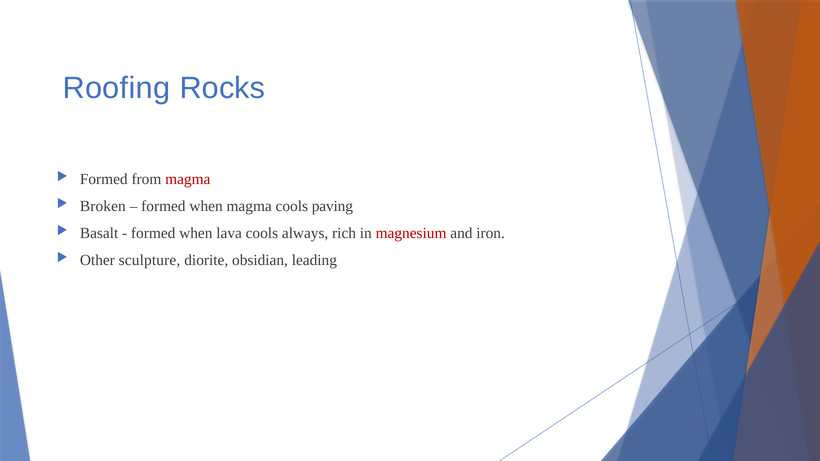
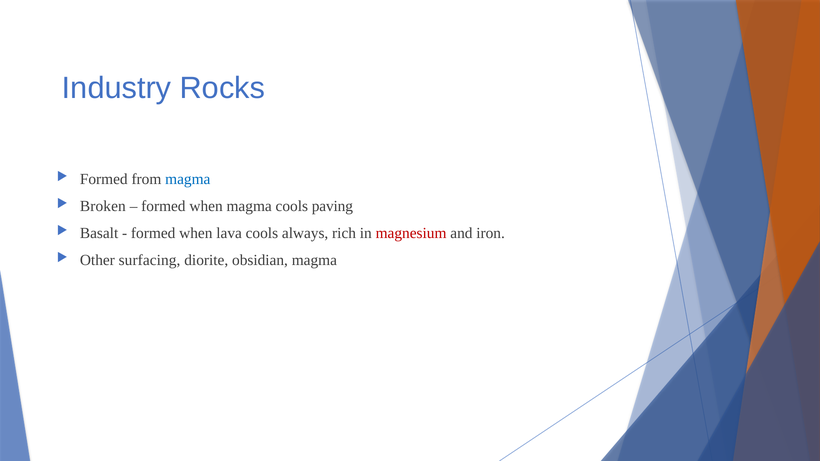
Roofing: Roofing -> Industry
magma at (188, 179) colour: red -> blue
sculpture: sculpture -> surfacing
obsidian leading: leading -> magma
